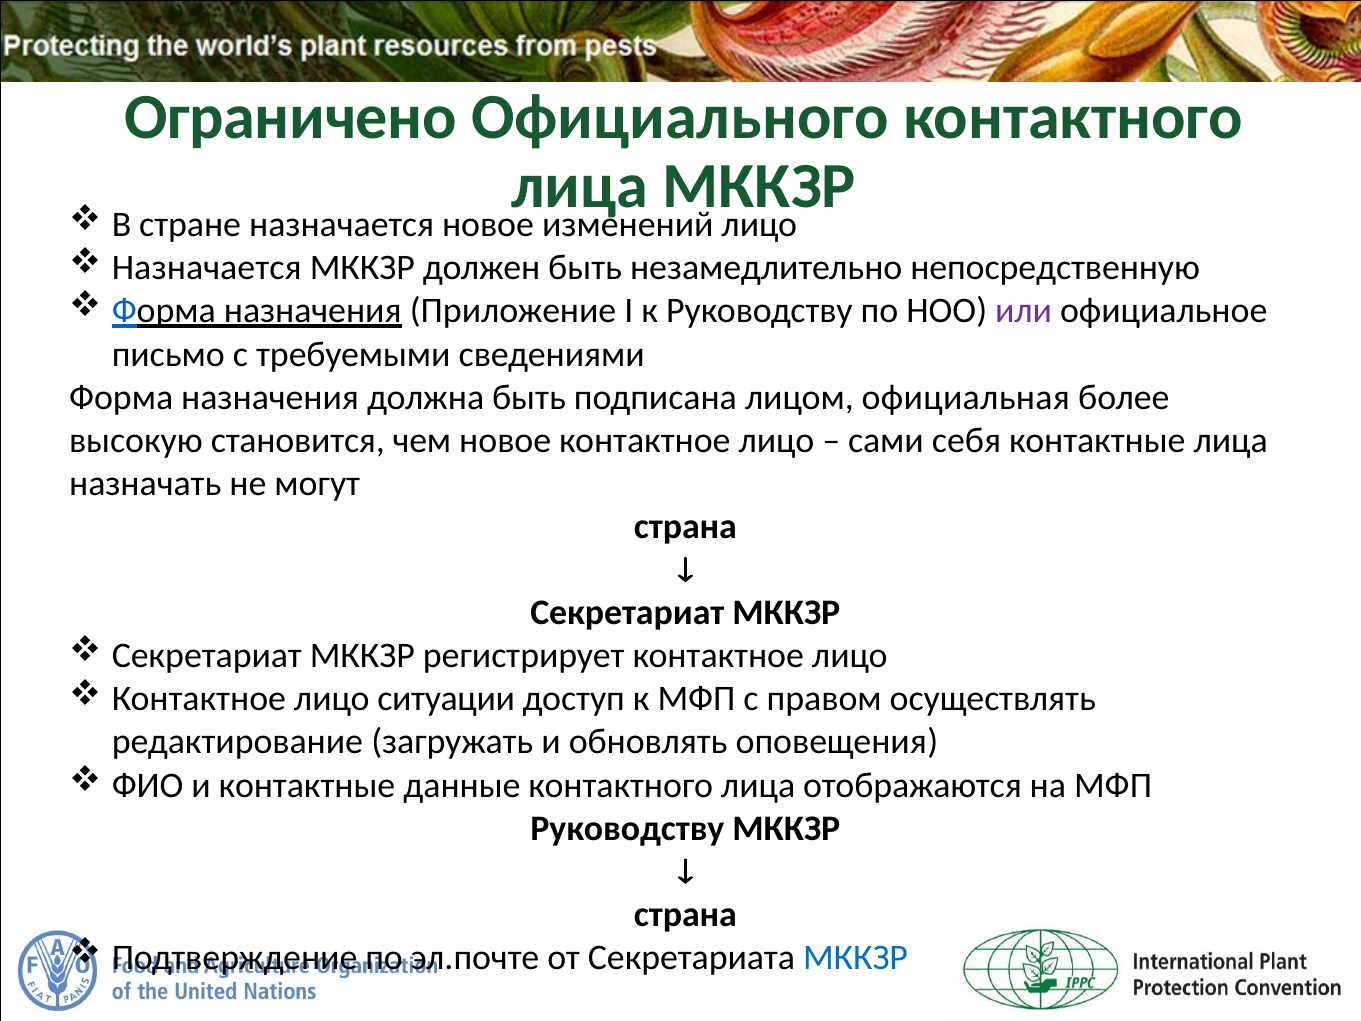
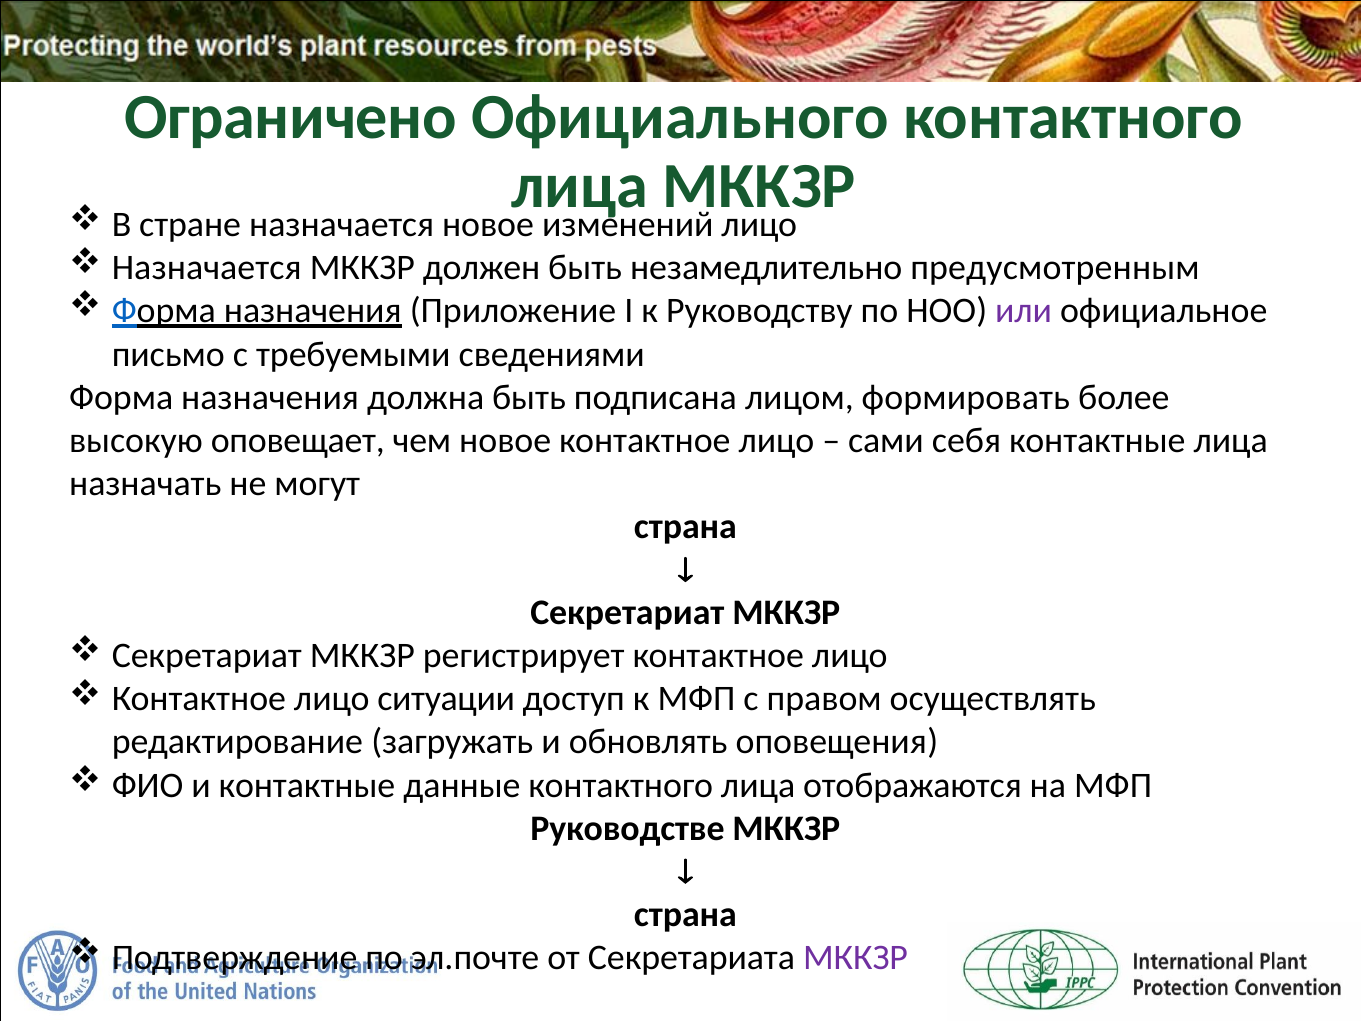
непосредственную: непосредственную -> предусмотренным
официальная: официальная -> формировать
становится: становится -> оповещает
Руководству at (627, 828): Руководству -> Руководстве
МККЗР at (856, 957) colour: blue -> purple
